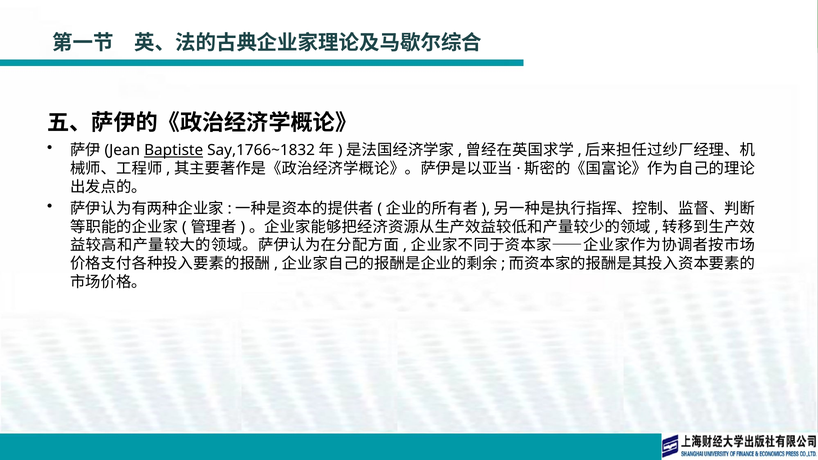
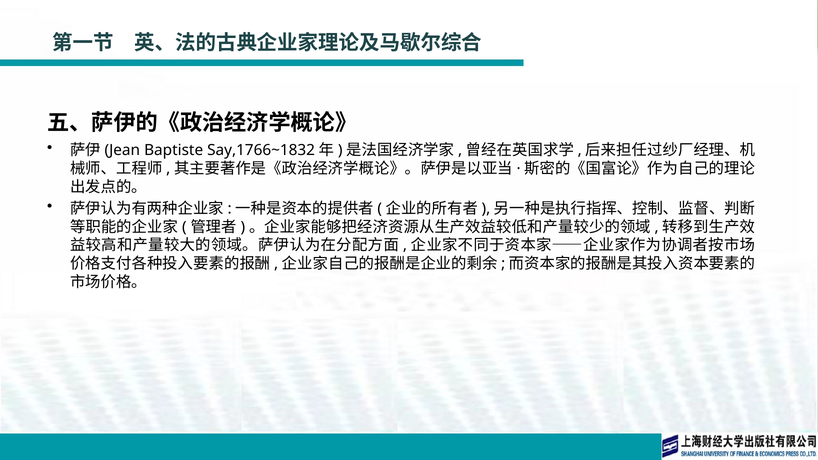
Baptiste underline: present -> none
